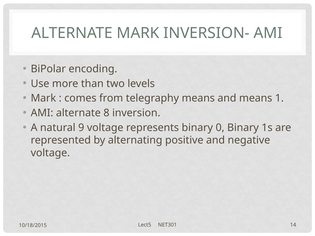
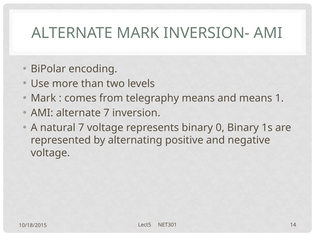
alternate 8: 8 -> 7
natural 9: 9 -> 7
